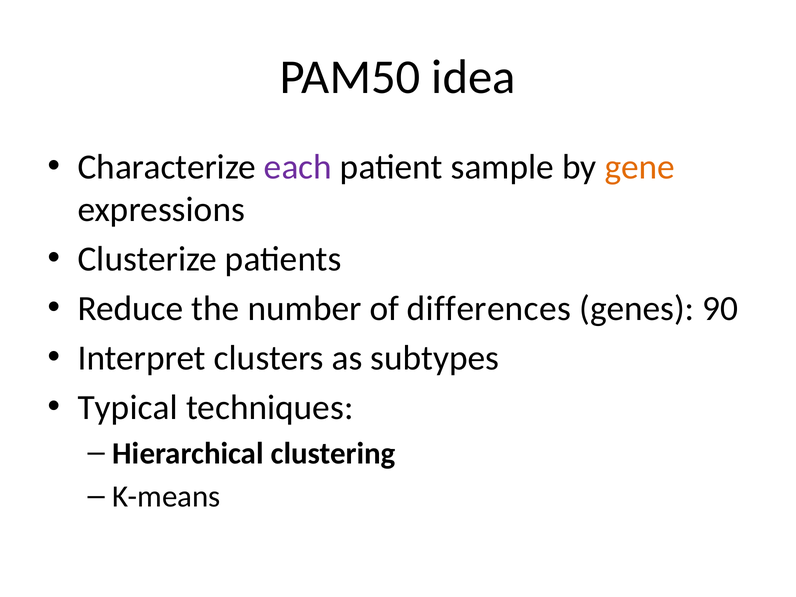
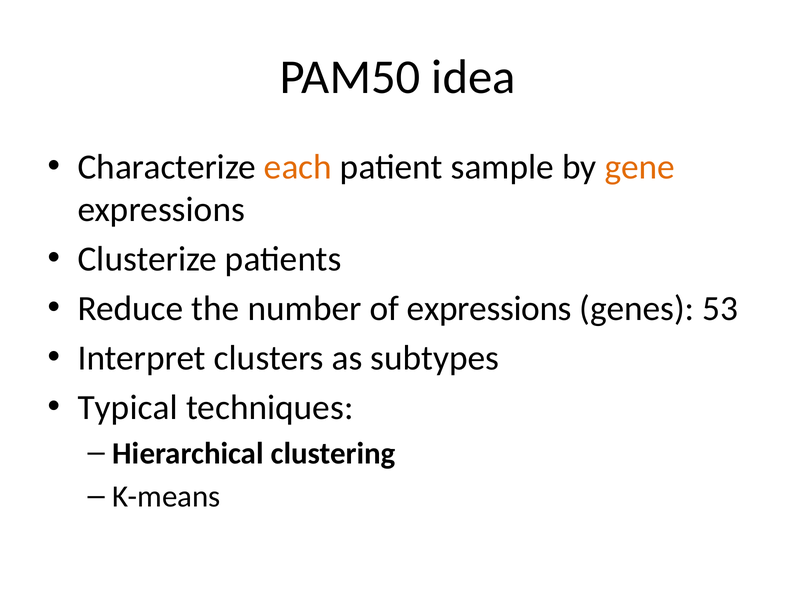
each colour: purple -> orange
of differences: differences -> expressions
90: 90 -> 53
